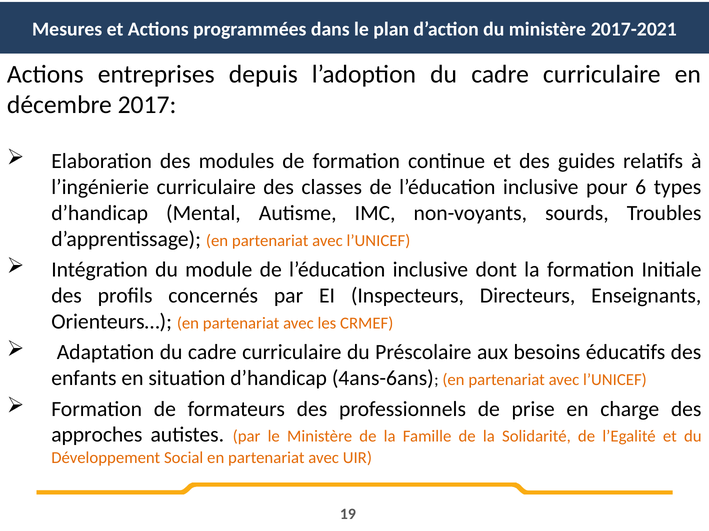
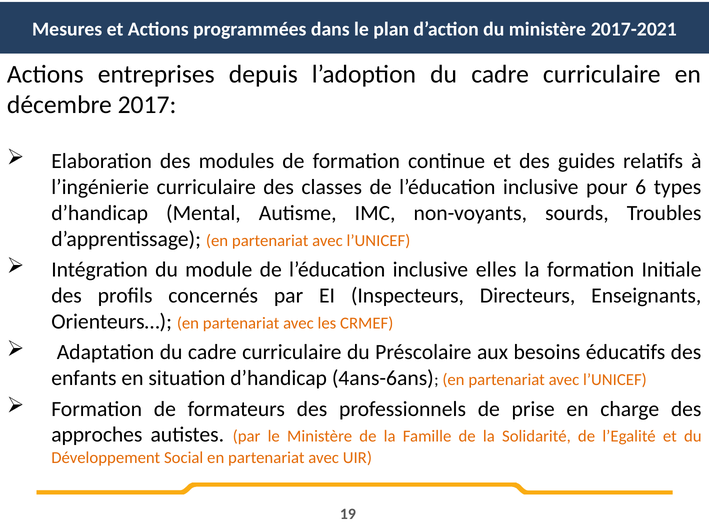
dont: dont -> elles
